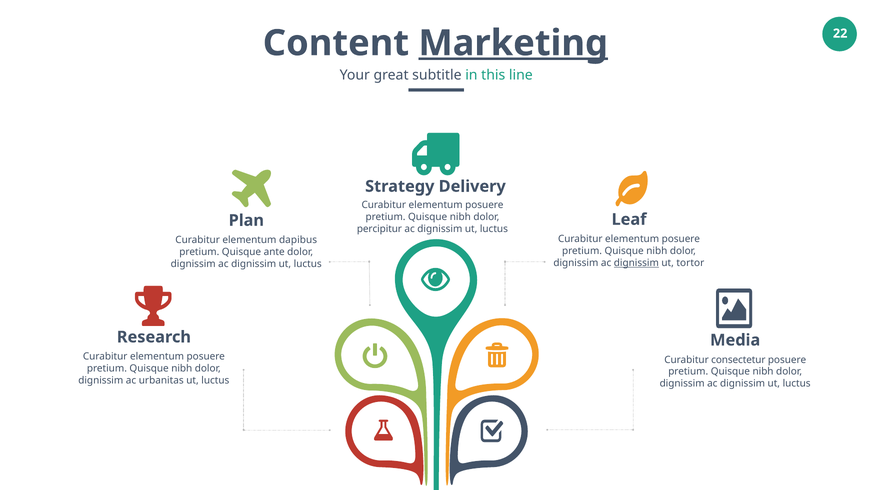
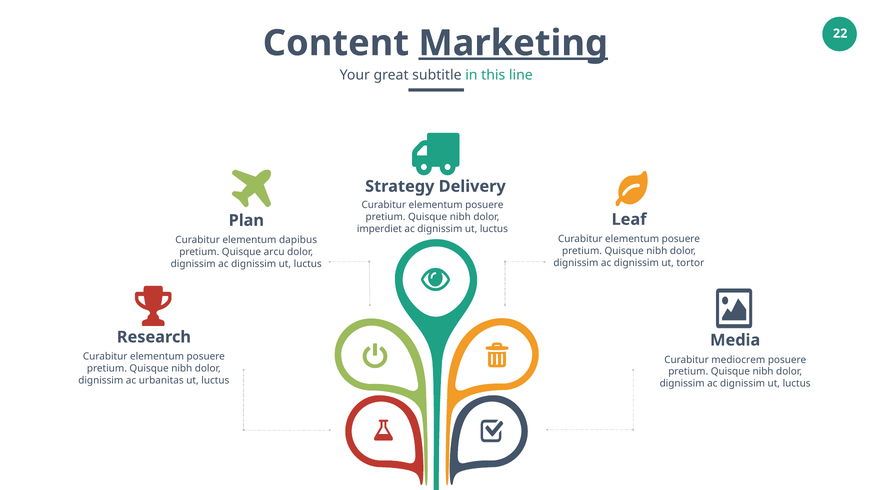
percipitur: percipitur -> imperdiet
ante: ante -> arcu
dignissim at (636, 263) underline: present -> none
consectetur: consectetur -> mediocrem
